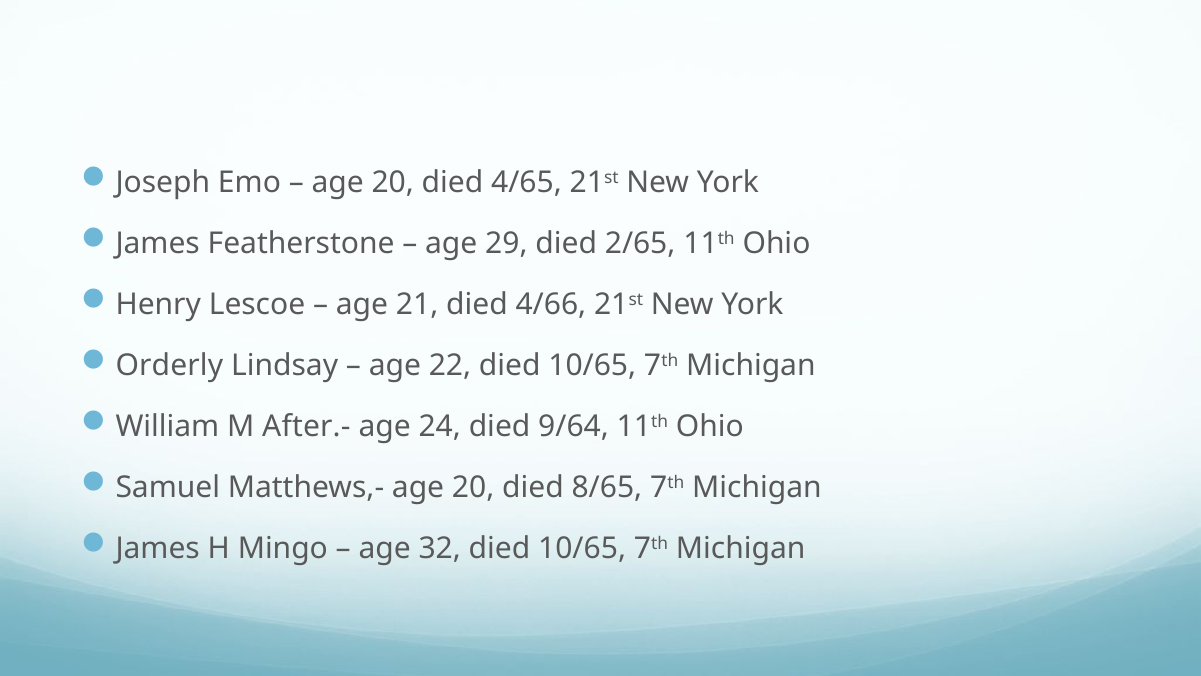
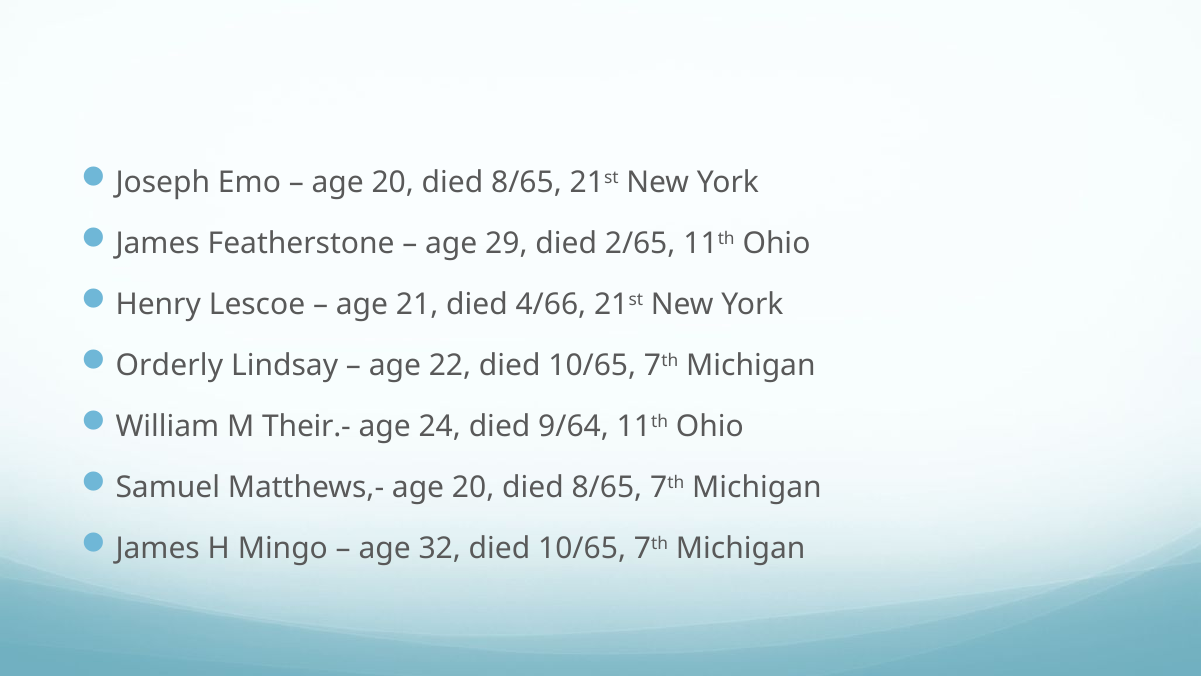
4/65 at (526, 182): 4/65 -> 8/65
After.-: After.- -> Their.-
